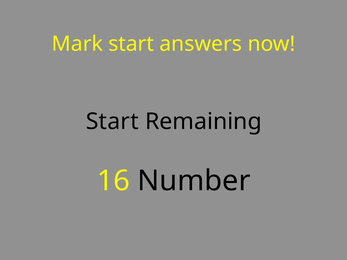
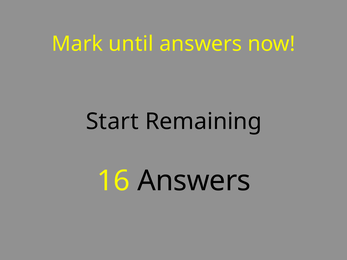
Mark start: start -> until
16 Number: Number -> Answers
